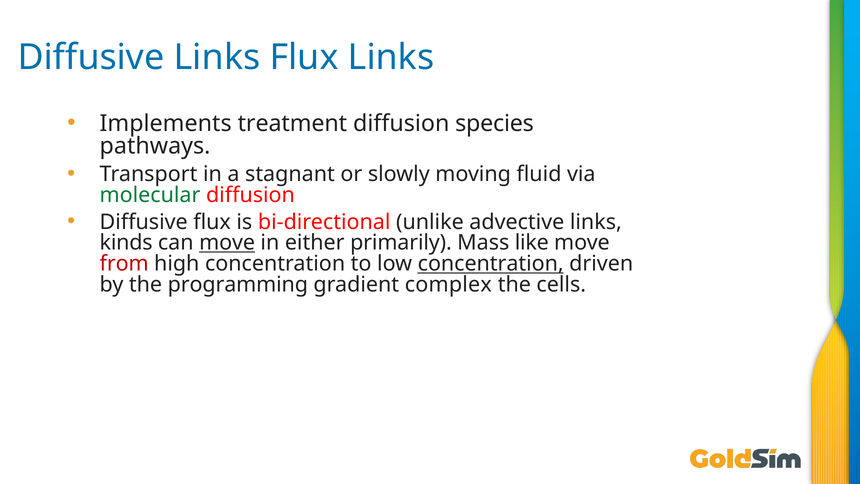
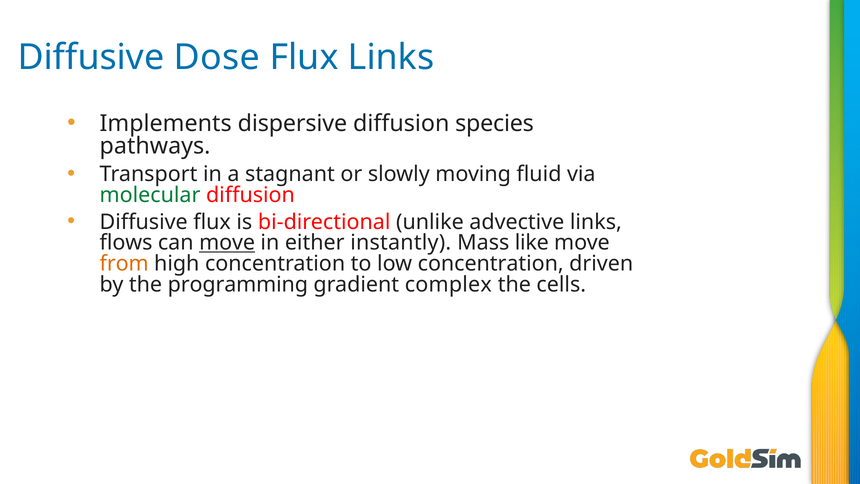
Diffusive Links: Links -> Dose
treatment: treatment -> dispersive
kinds: kinds -> flows
primarily: primarily -> instantly
from colour: red -> orange
concentration at (491, 264) underline: present -> none
